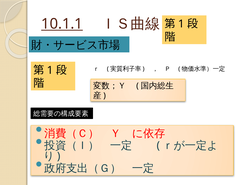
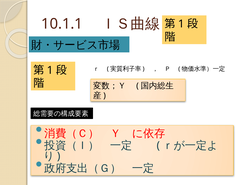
10.1.1 underline: present -> none
